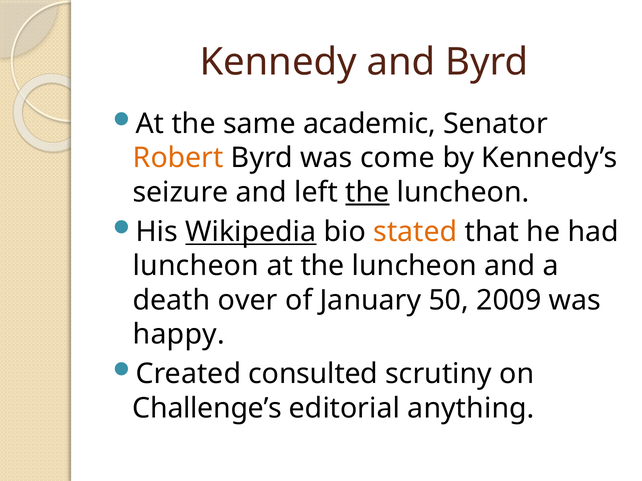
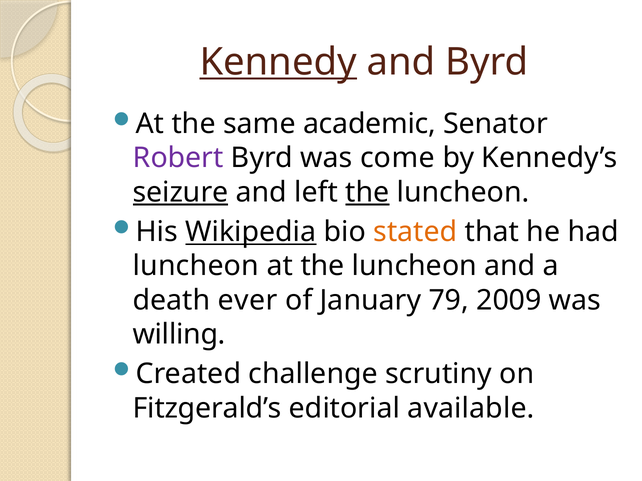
Kennedy underline: none -> present
Robert colour: orange -> purple
seizure underline: none -> present
over: over -> ever
50: 50 -> 79
happy: happy -> willing
consulted: consulted -> challenge
Challenge’s: Challenge’s -> Fitzgerald’s
anything: anything -> available
